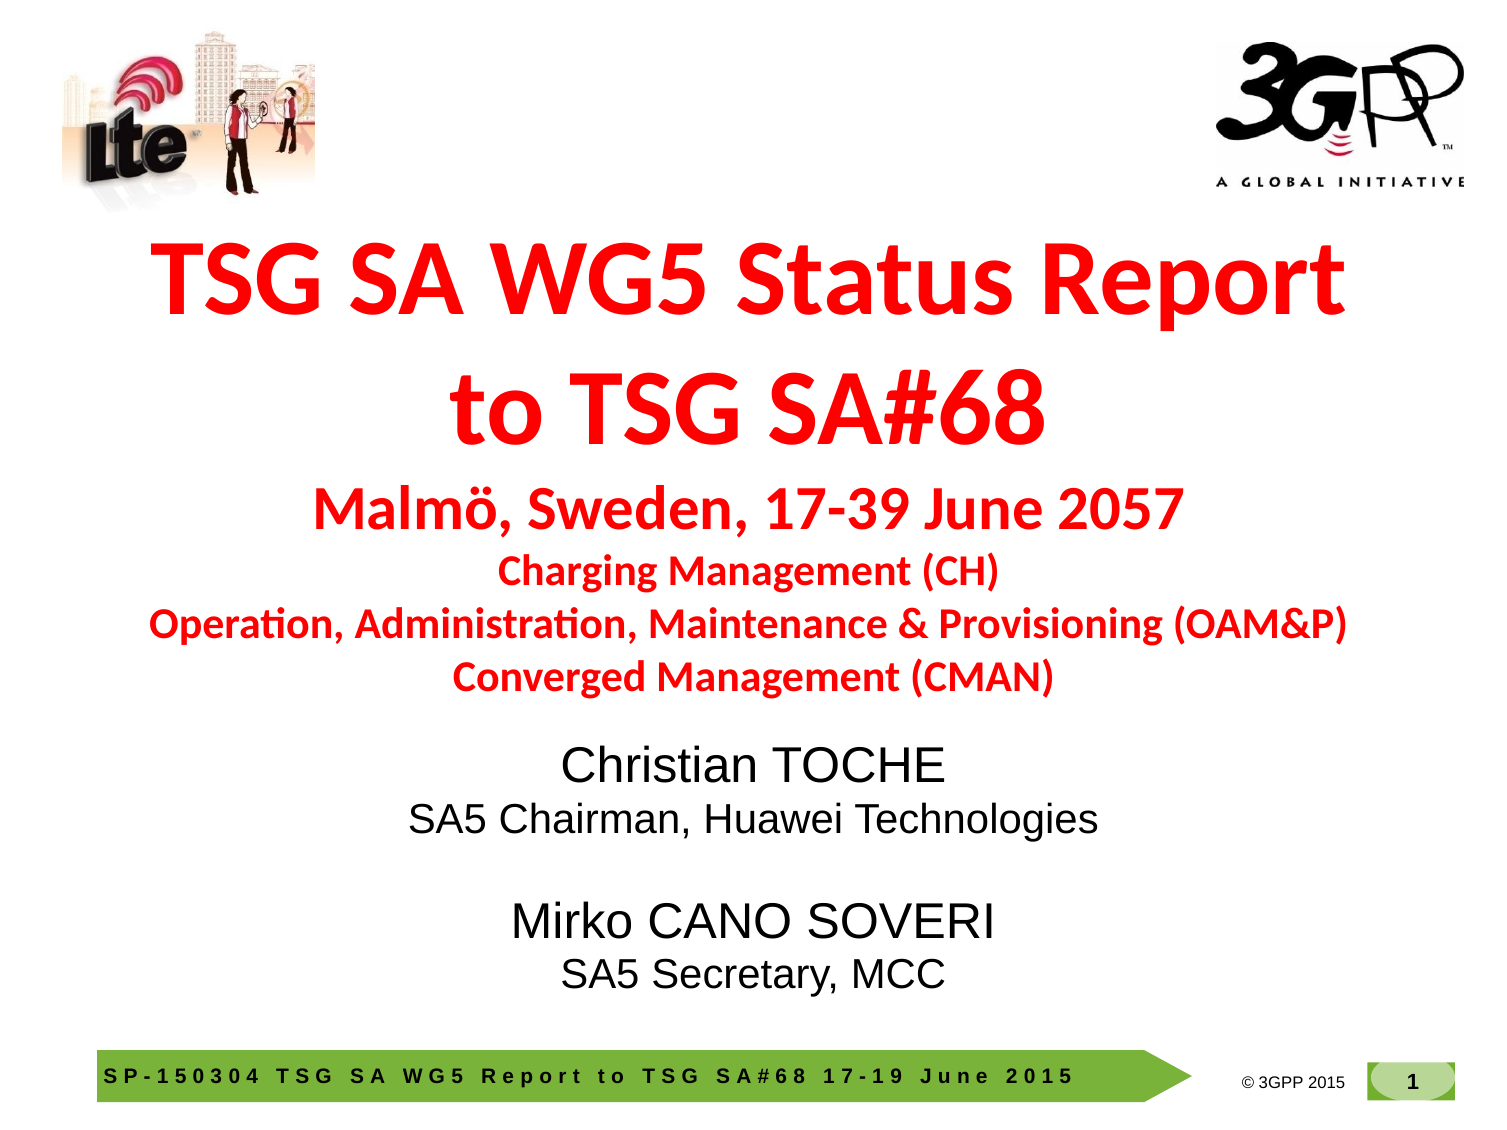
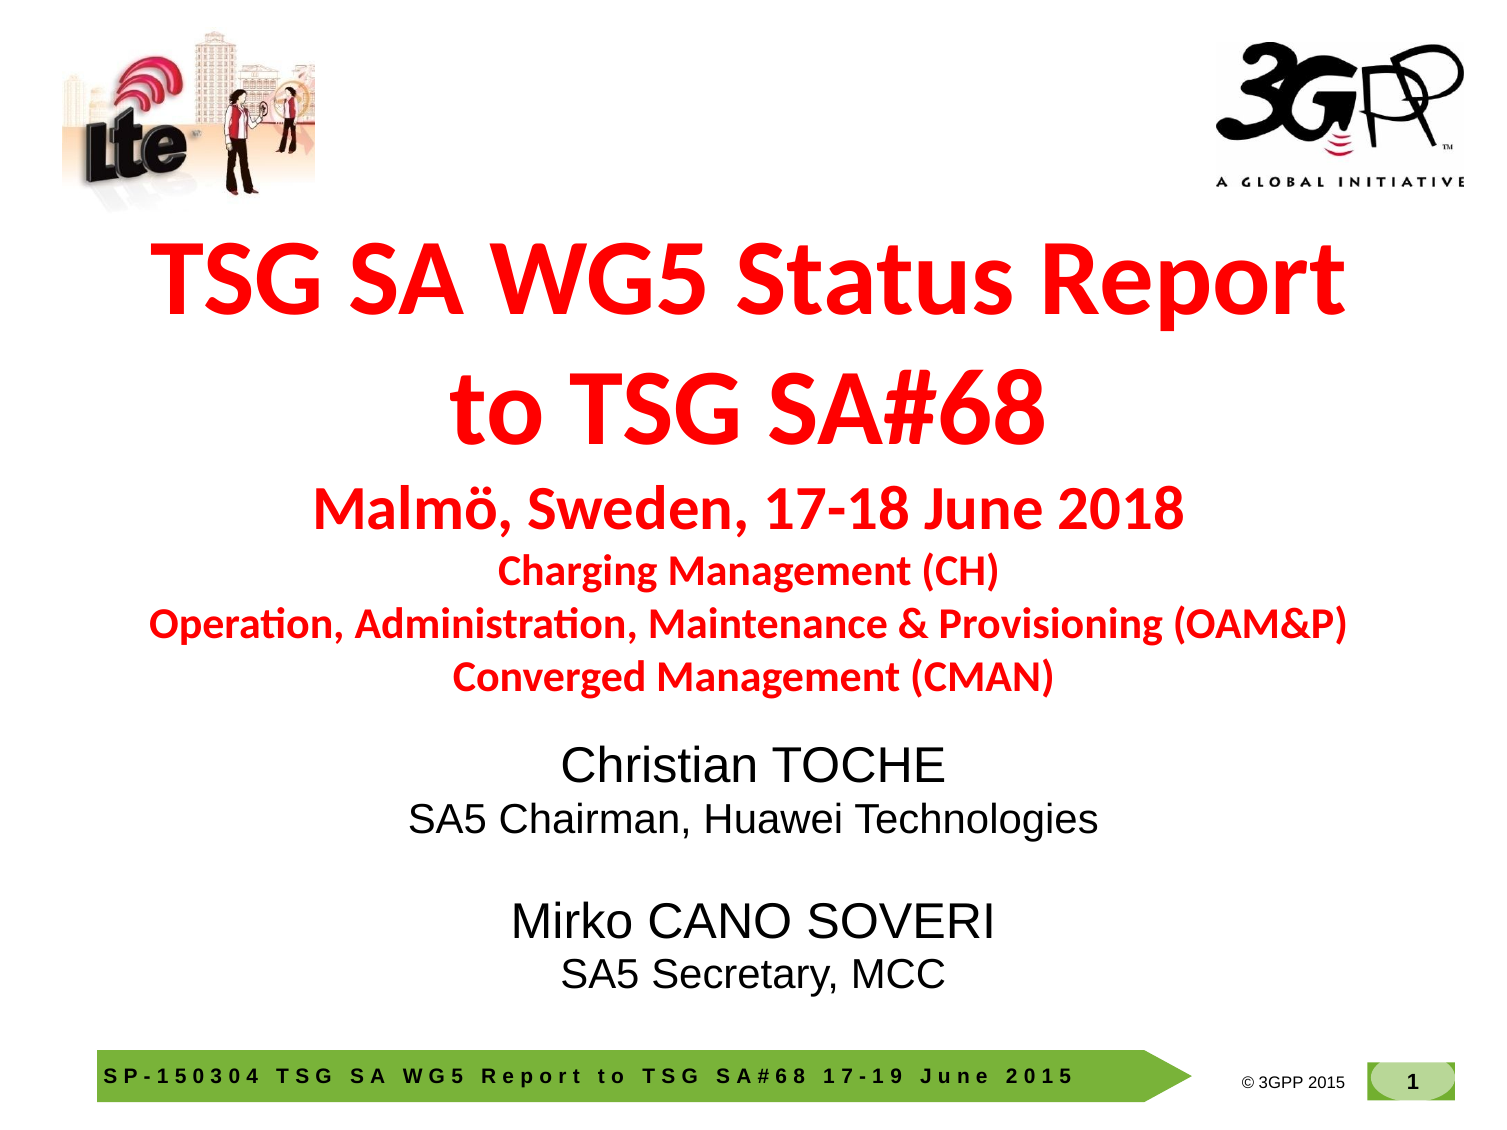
17-39: 17-39 -> 17-18
2057: 2057 -> 2018
